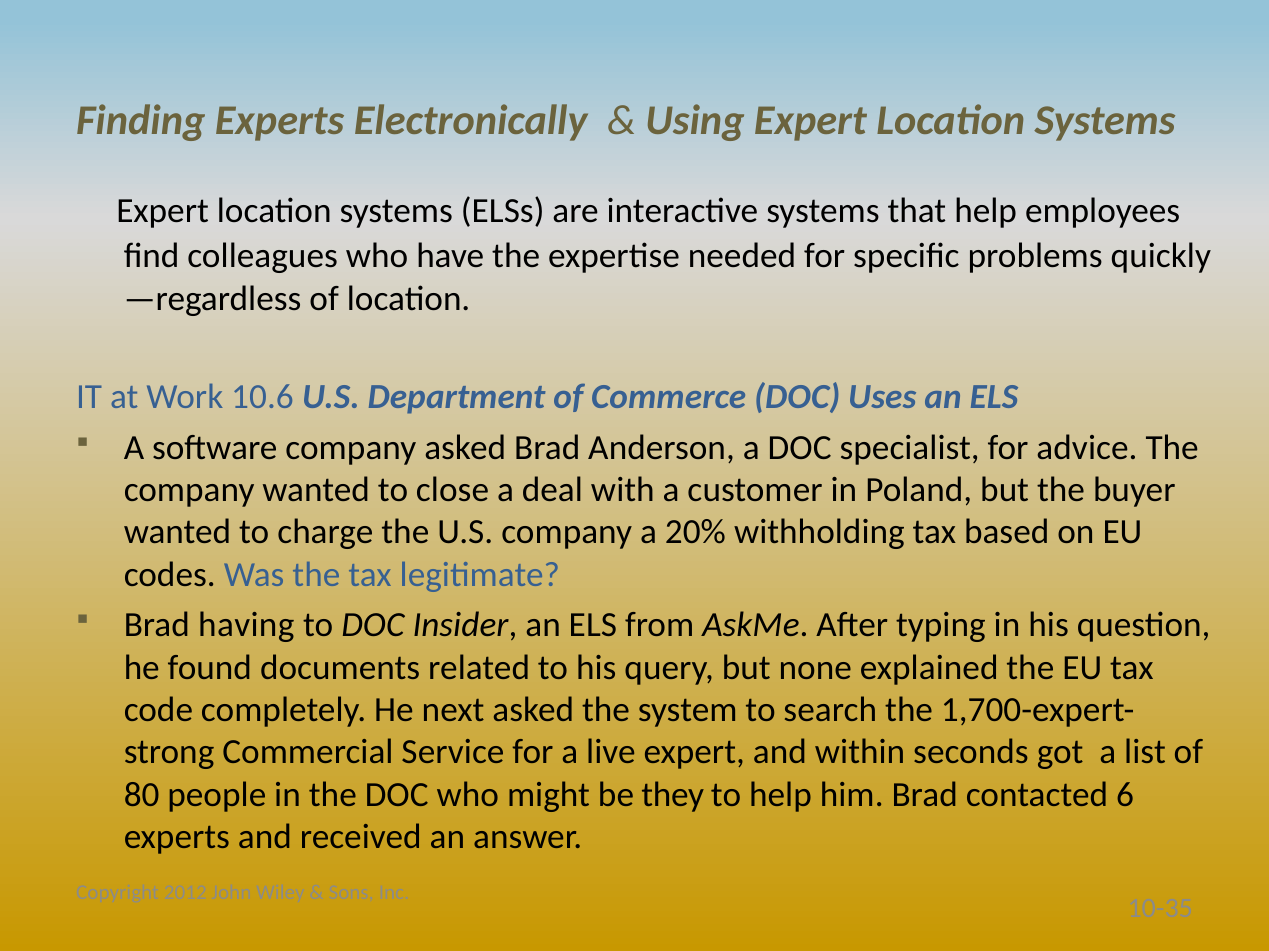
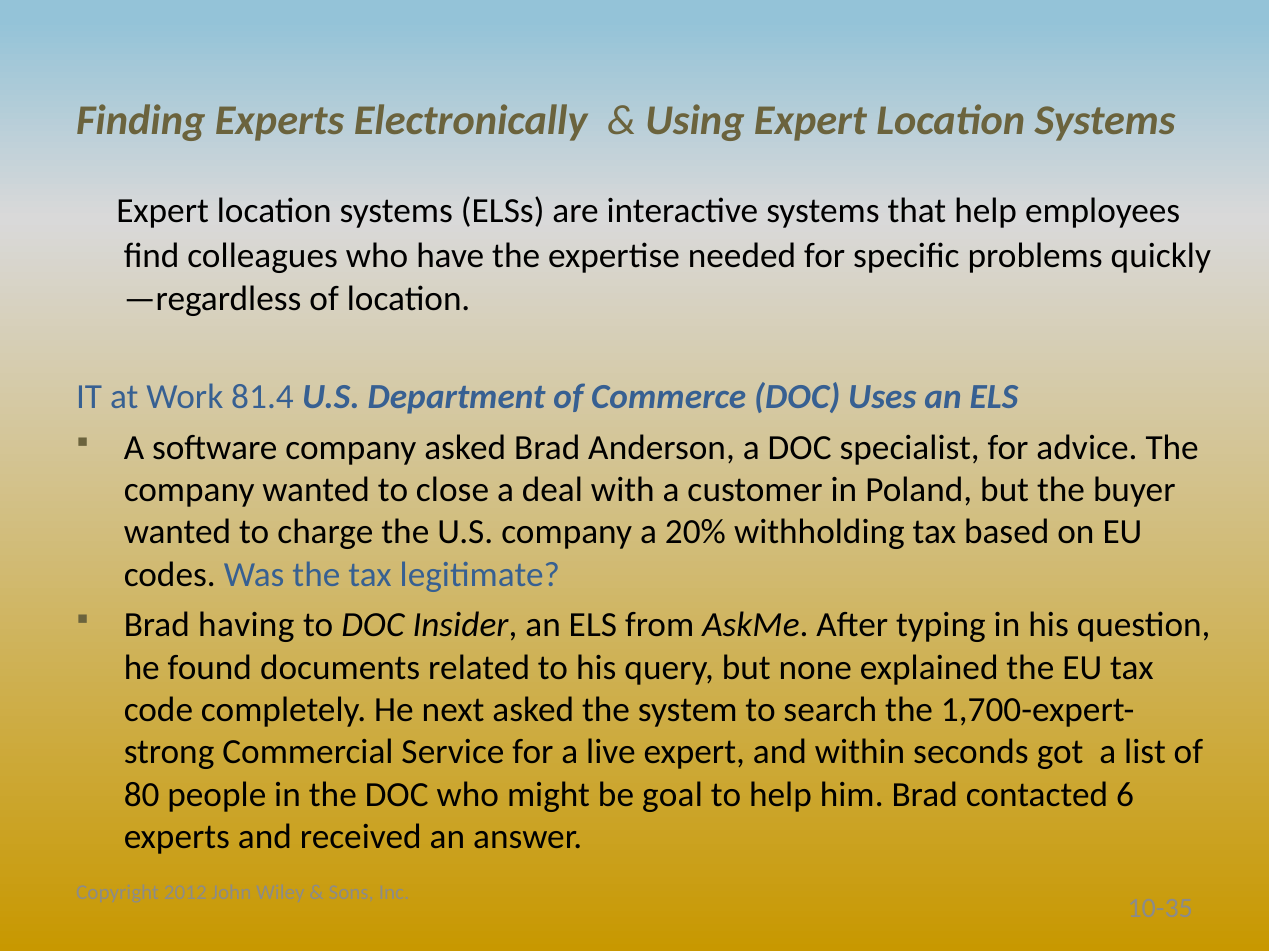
10.6: 10.6 -> 81.4
they: they -> goal
